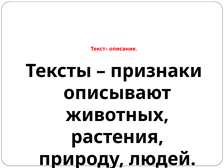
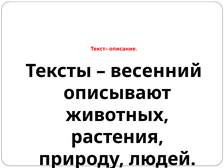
признаки: признаки -> весенний
